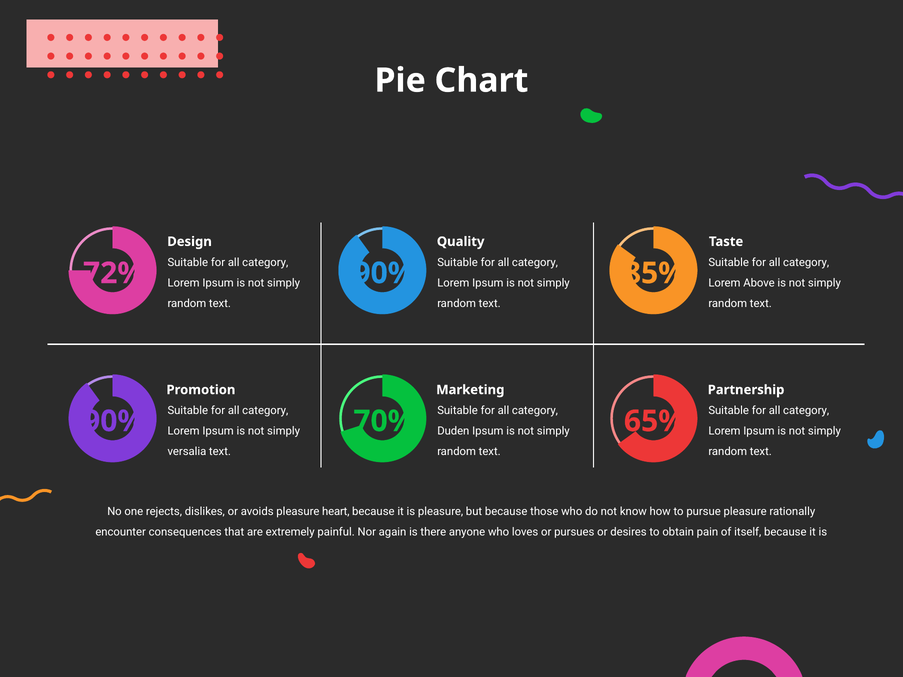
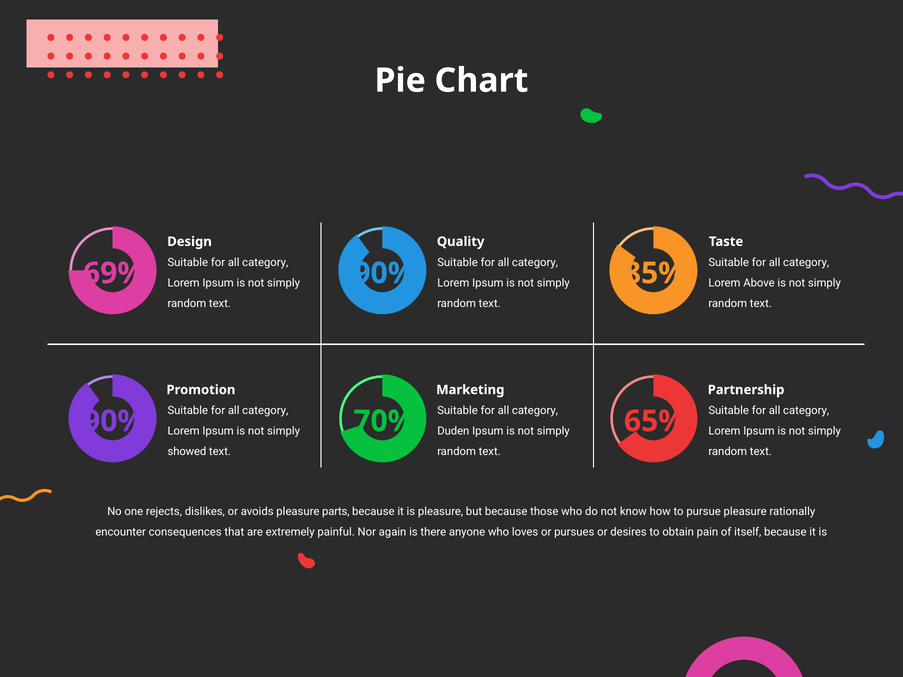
72%: 72% -> 69%
versalia: versalia -> showed
heart: heart -> parts
